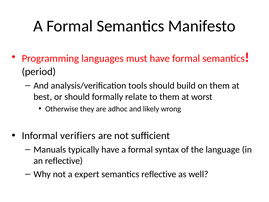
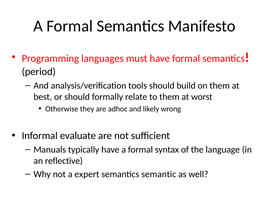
verifiers: verifiers -> evaluate
semantics reflective: reflective -> semantic
